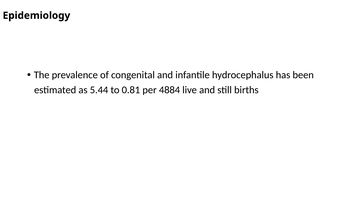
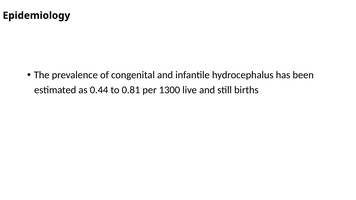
5.44: 5.44 -> 0.44
4884: 4884 -> 1300
